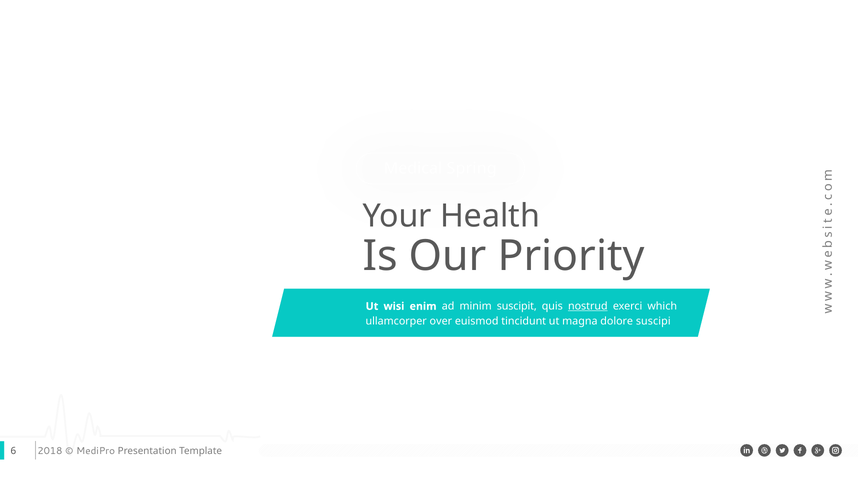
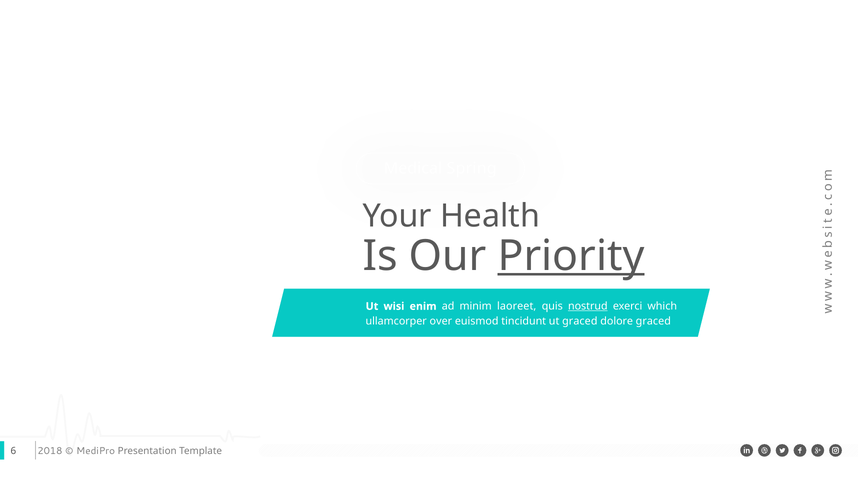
Priority underline: none -> present
suscipit: suscipit -> laoreet
ut magna: magna -> graced
dolore suscipi: suscipi -> graced
